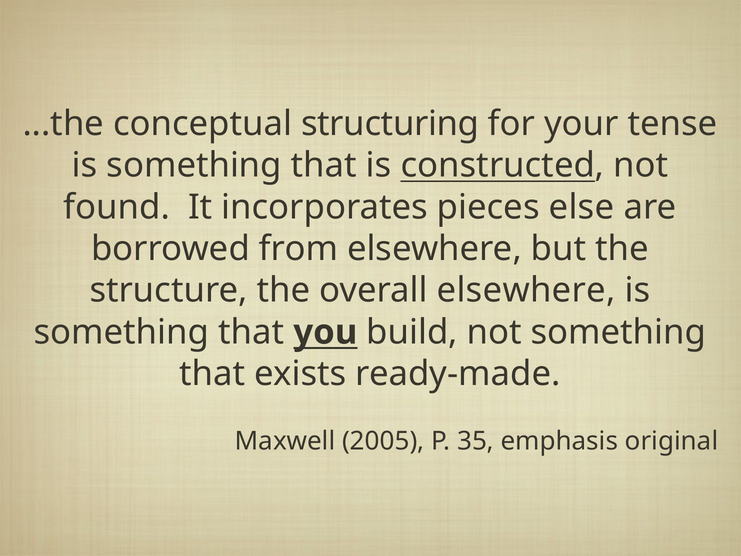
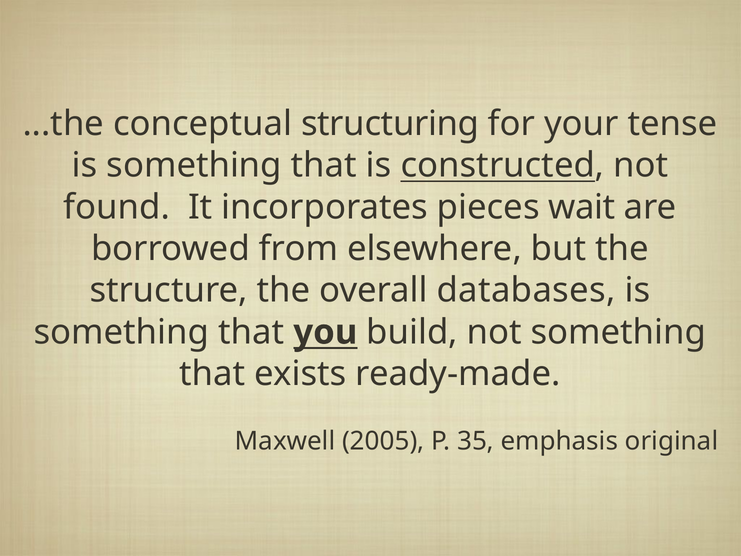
else: else -> wait
overall elsewhere: elsewhere -> databases
